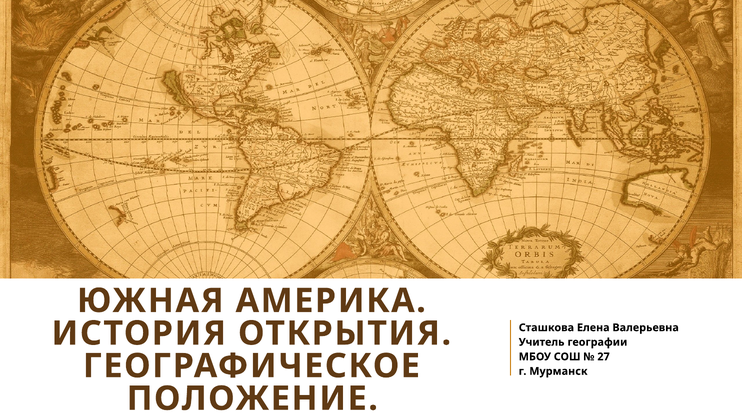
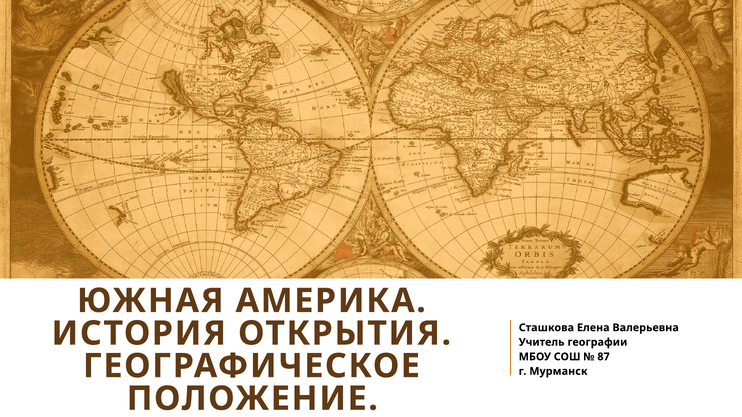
27: 27 -> 87
